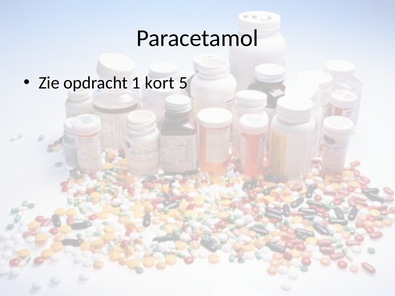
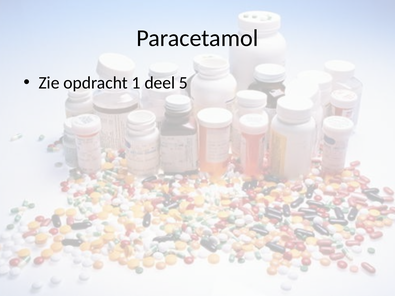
kort: kort -> deel
